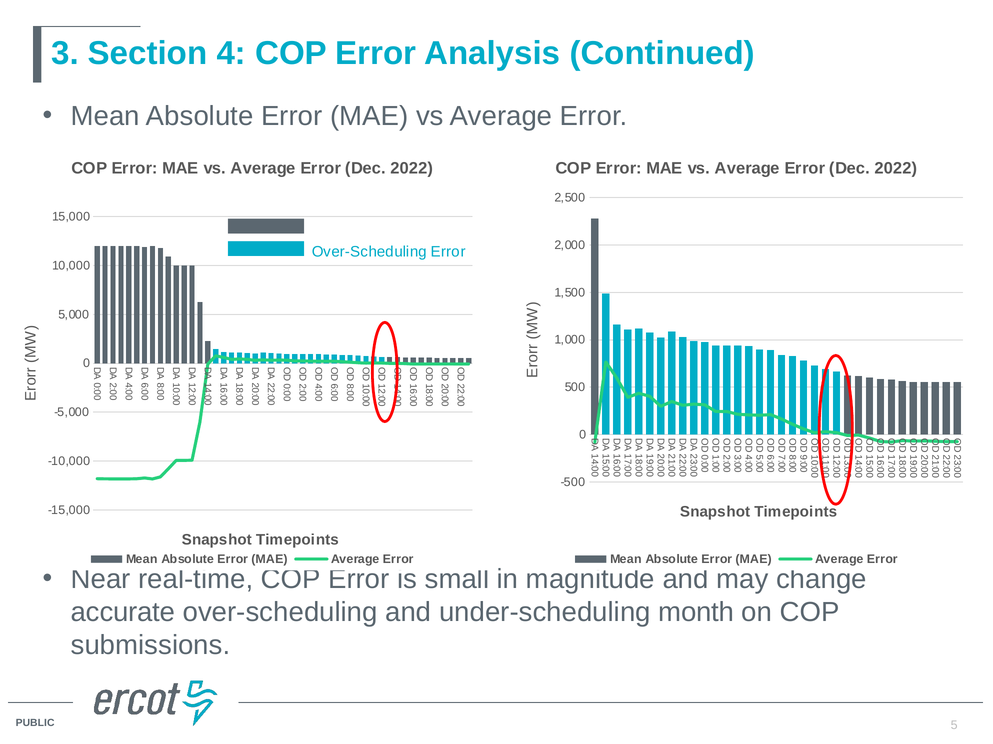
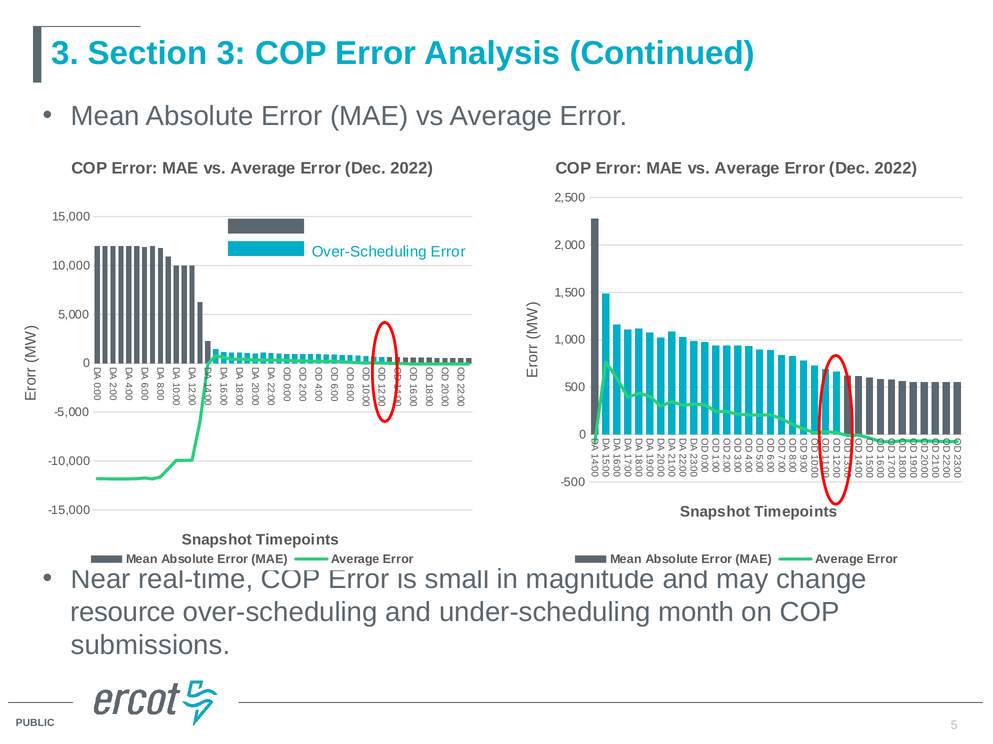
Section 4: 4 -> 3
accurate: accurate -> resource
